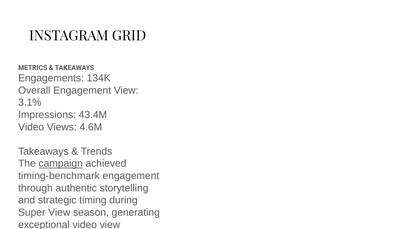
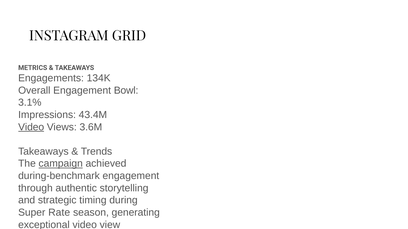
Engagement View: View -> Bowl
Video at (31, 127) underline: none -> present
4.6M: 4.6M -> 3.6M
timing-benchmark: timing-benchmark -> during-benchmark
Super View: View -> Rate
